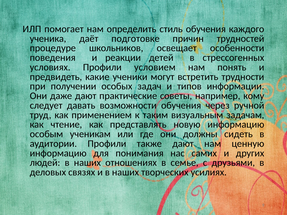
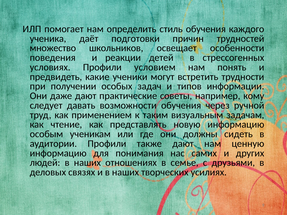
подготовке: подготовке -> подготовки
процедуре: процедуре -> множество
